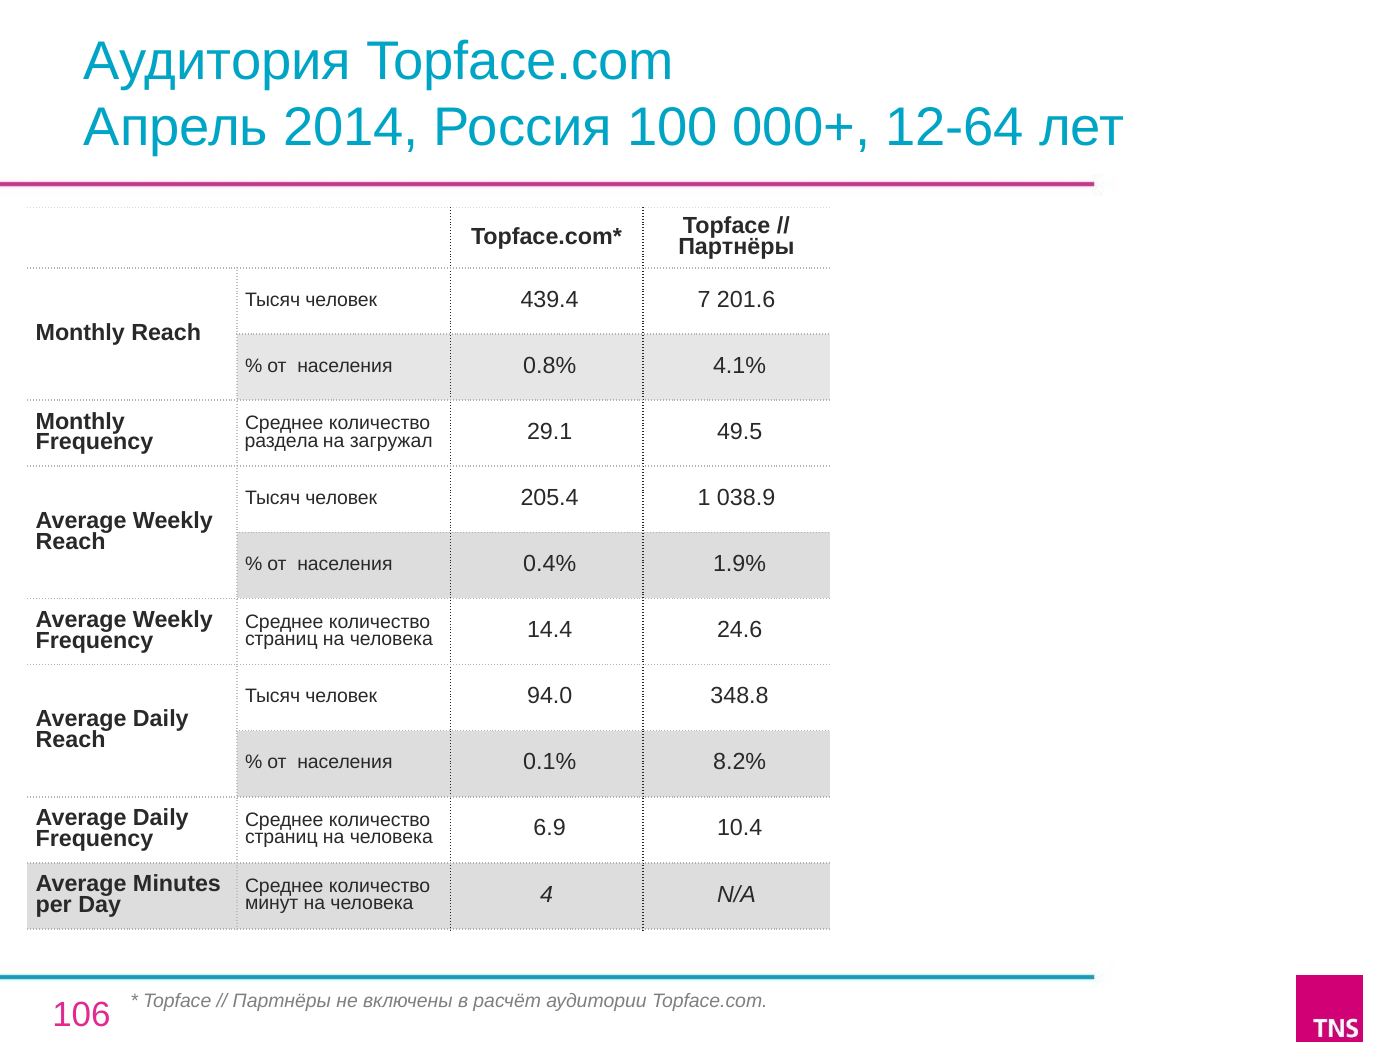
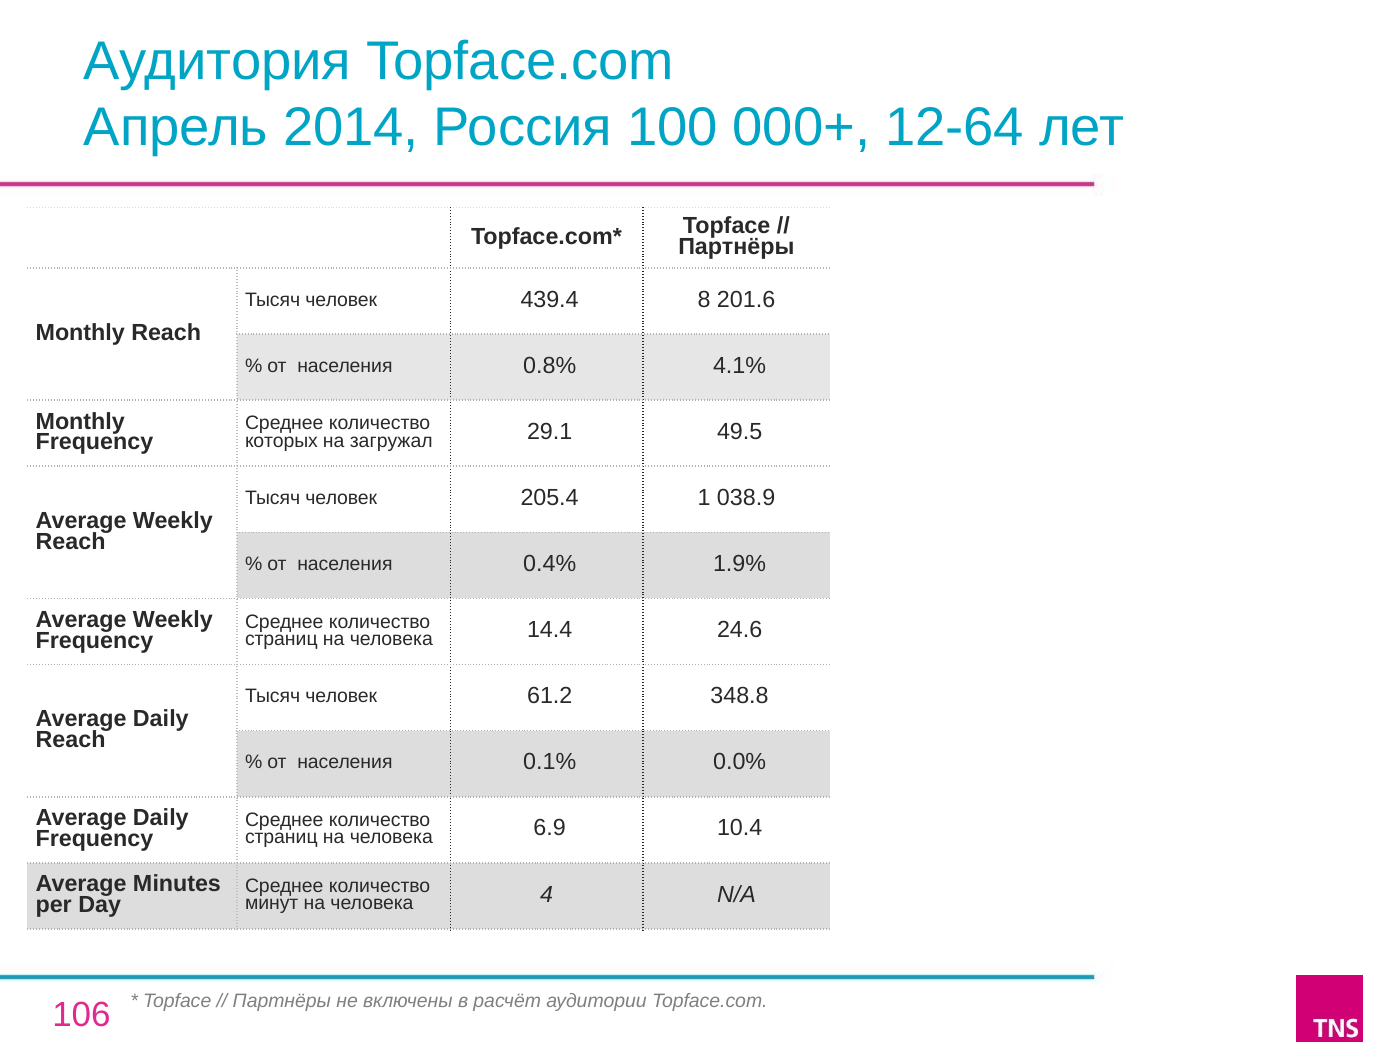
7: 7 -> 8
раздела: раздела -> которых
94.0: 94.0 -> 61.2
8.2%: 8.2% -> 0.0%
